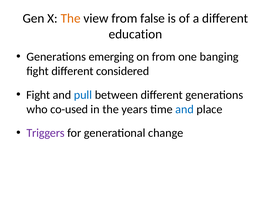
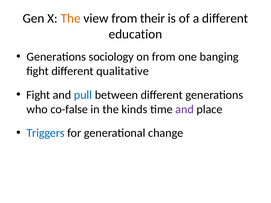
false: false -> their
emerging: emerging -> sociology
considered: considered -> qualitative
co-used: co-used -> co-false
years: years -> kinds
and at (185, 109) colour: blue -> purple
Triggers colour: purple -> blue
